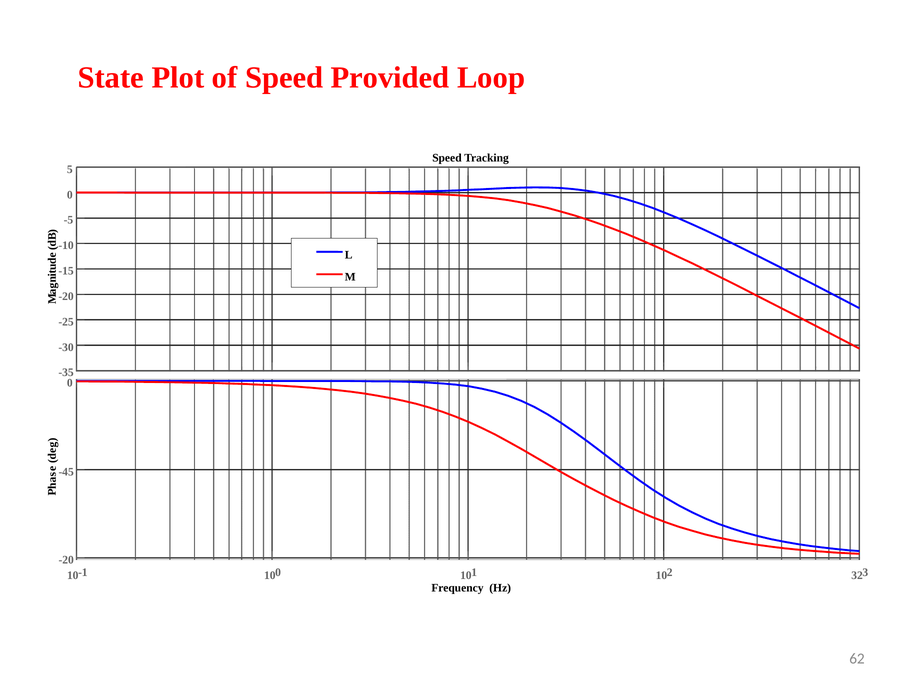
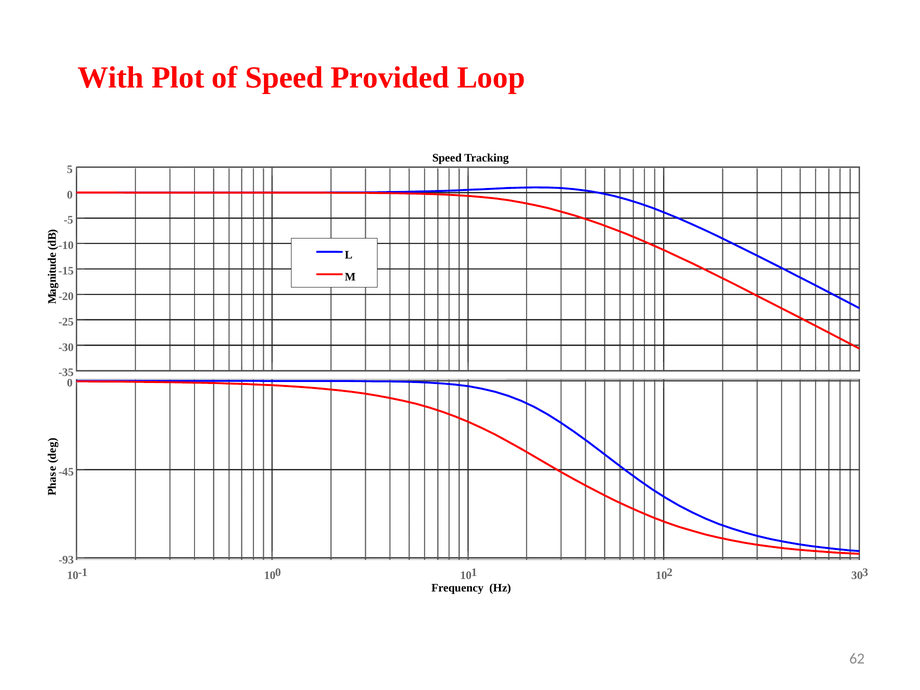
State: State -> With
-20 at (66, 560): -20 -> -93
32: 32 -> 30
